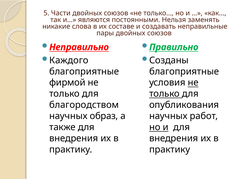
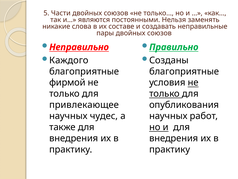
благородством: благородством -> привлекающее
образ: образ -> чудес
